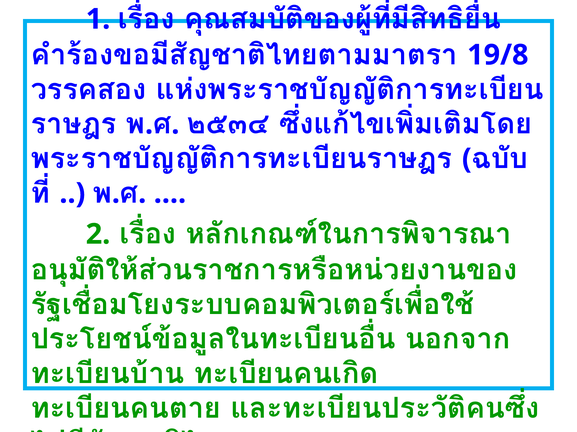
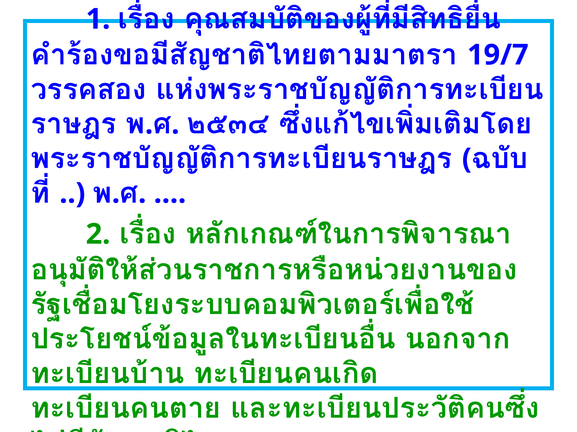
19/8: 19/8 -> 19/7
